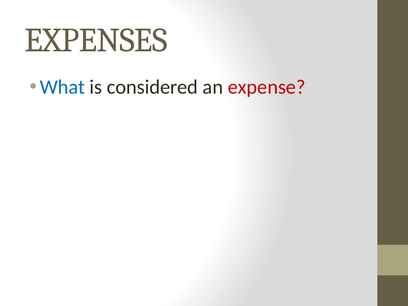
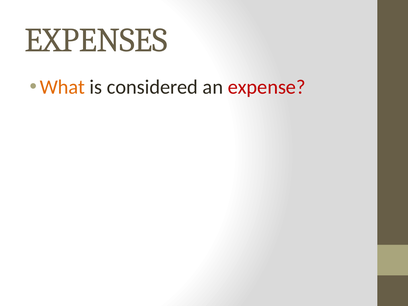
What colour: blue -> orange
